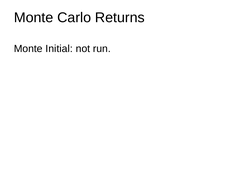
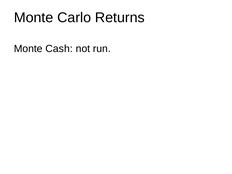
Initial: Initial -> Cash
